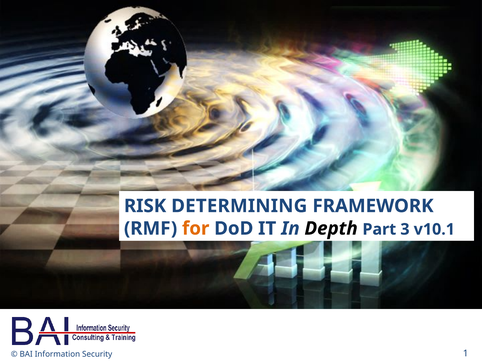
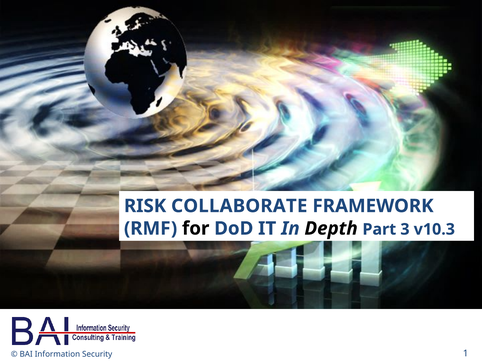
DETERMINING: DETERMINING -> COLLABORATE
for colour: orange -> black
v10.1: v10.1 -> v10.3
